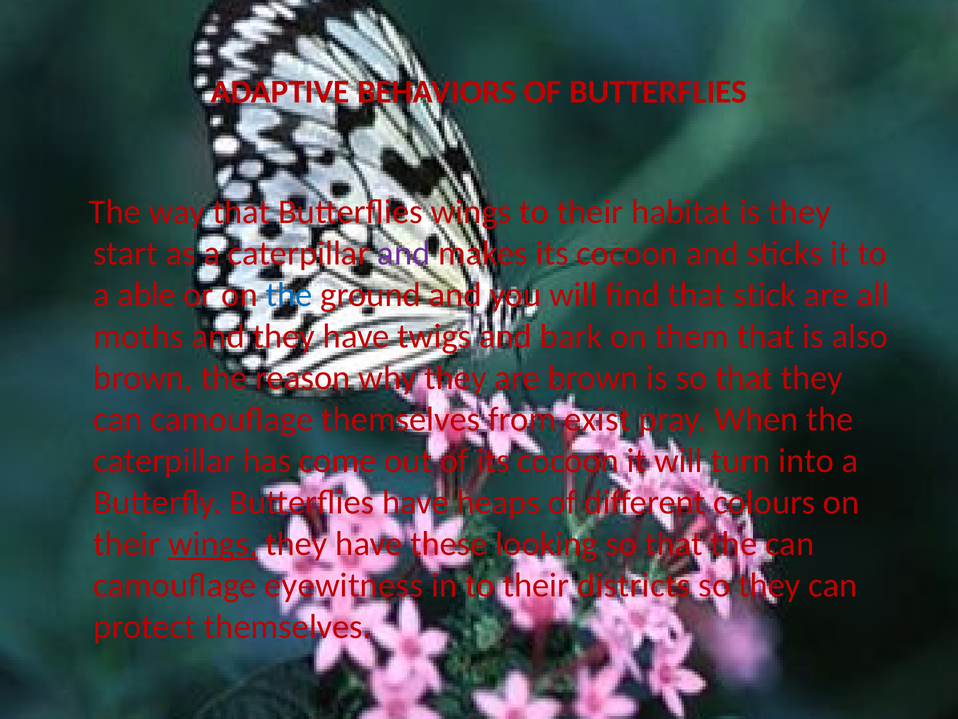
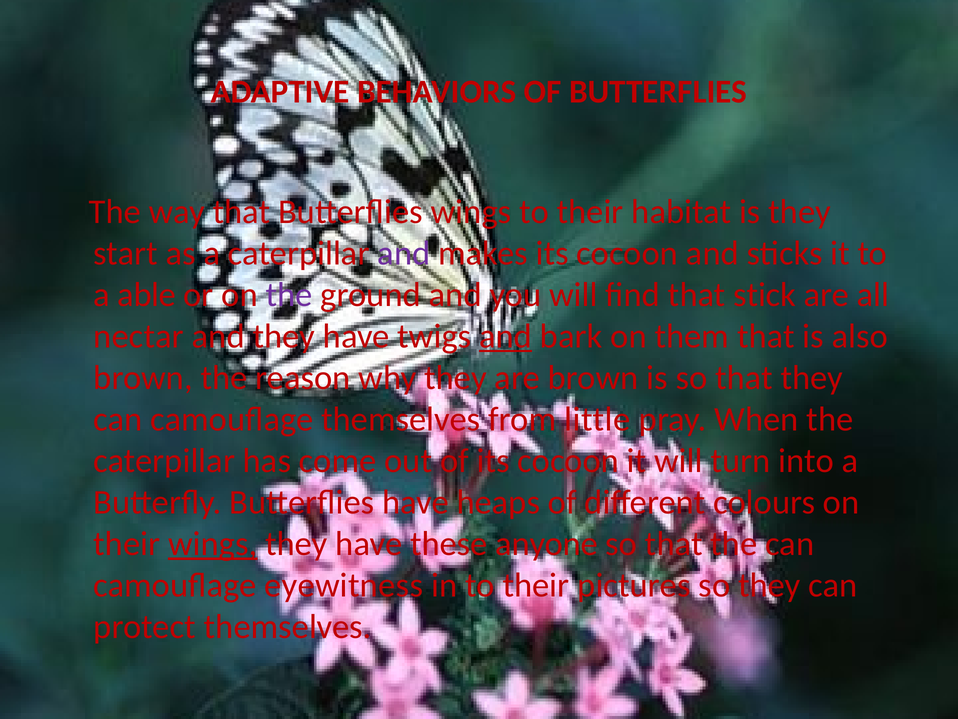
the at (289, 295) colour: blue -> purple
moths: moths -> nectar
and at (506, 336) underline: none -> present
exist: exist -> little
looking: looking -> anyone
districts: districts -> pictures
